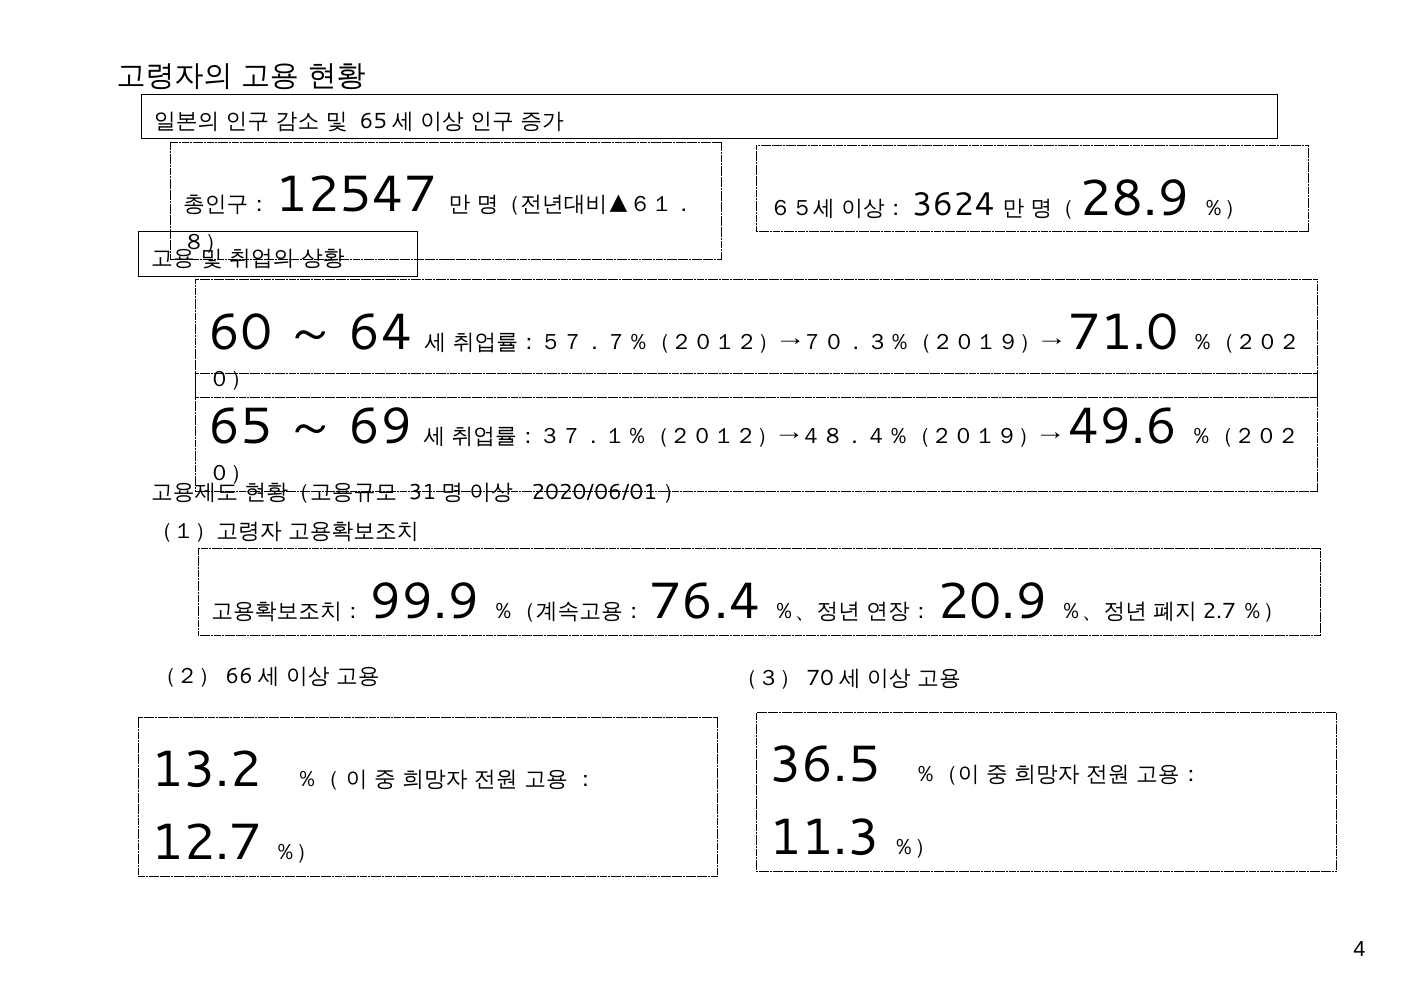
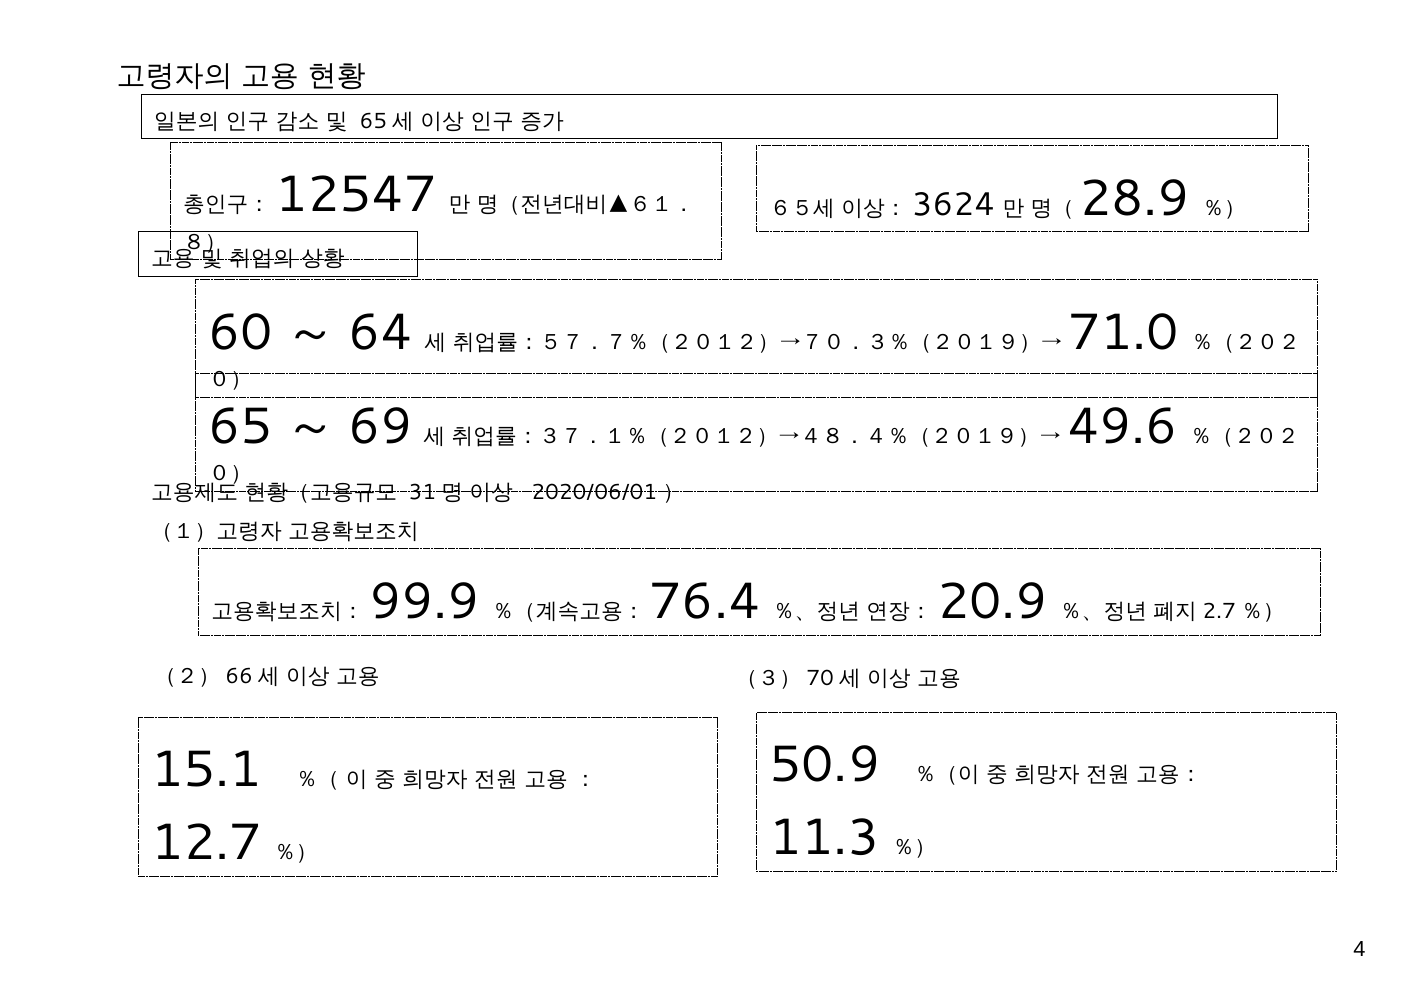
36.5: 36.5 -> 50.9
13.2: 13.2 -> 15.1
